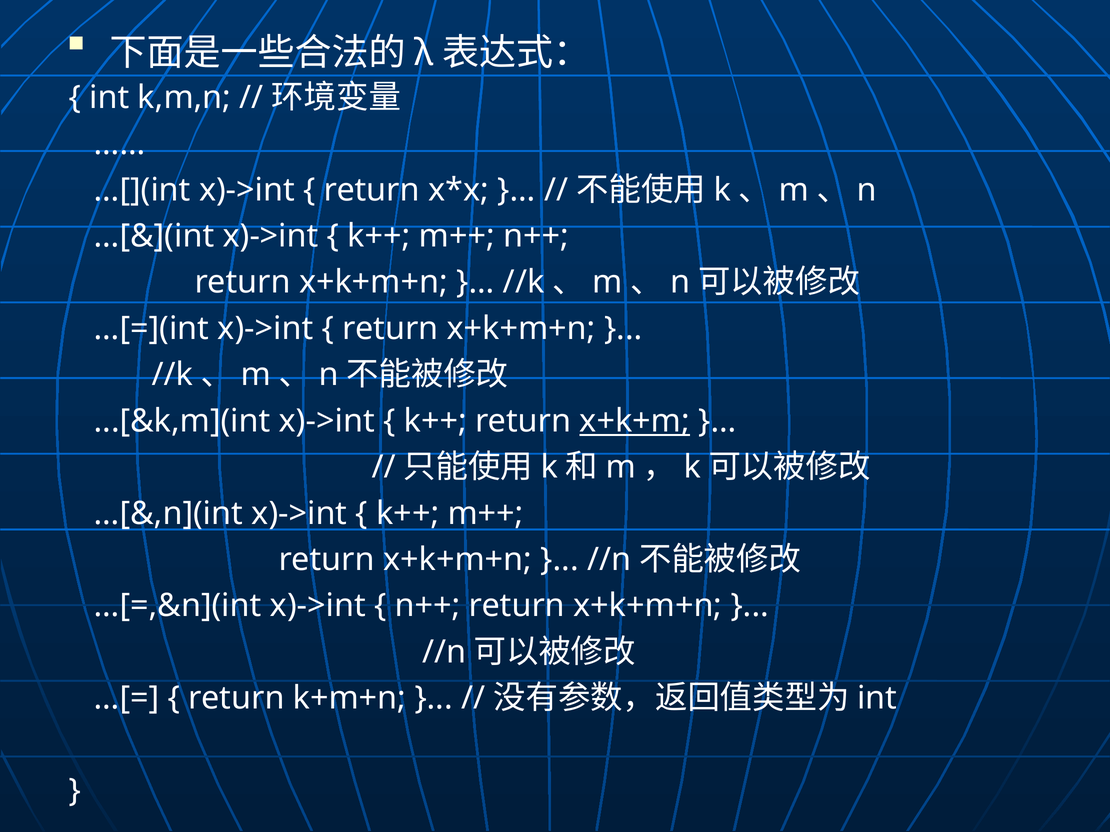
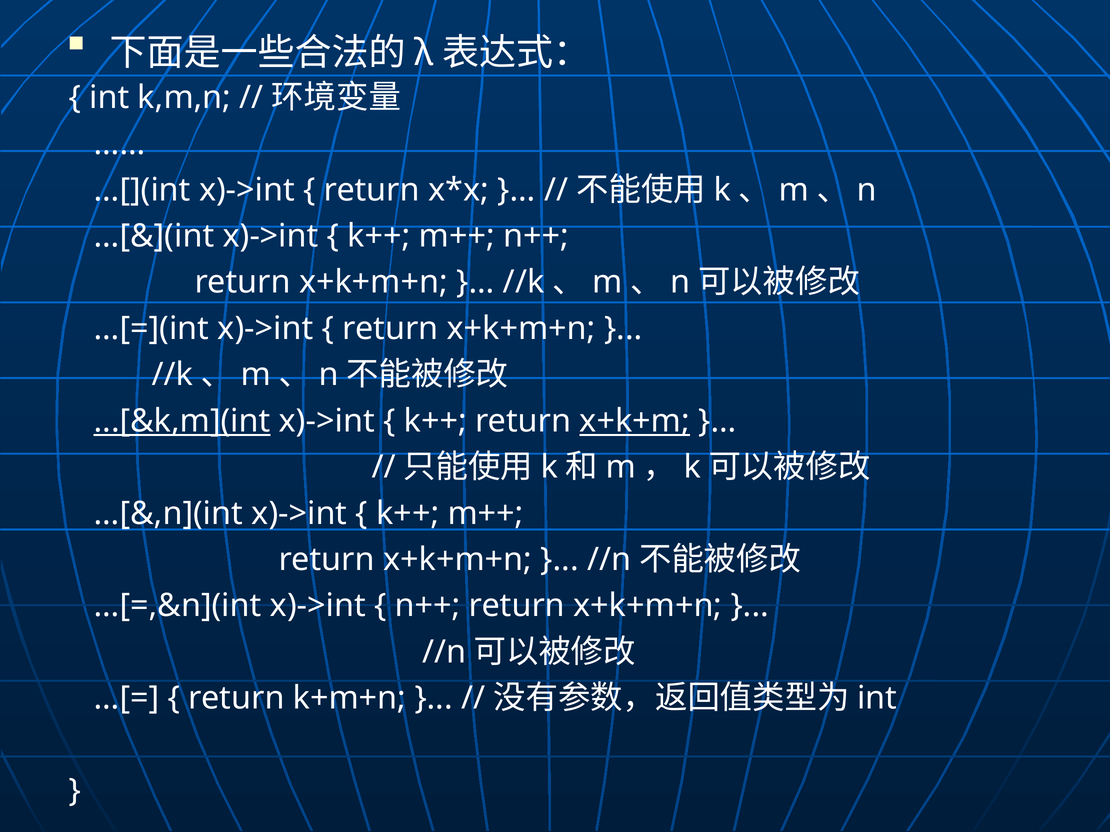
...[&k,m](int underline: none -> present
